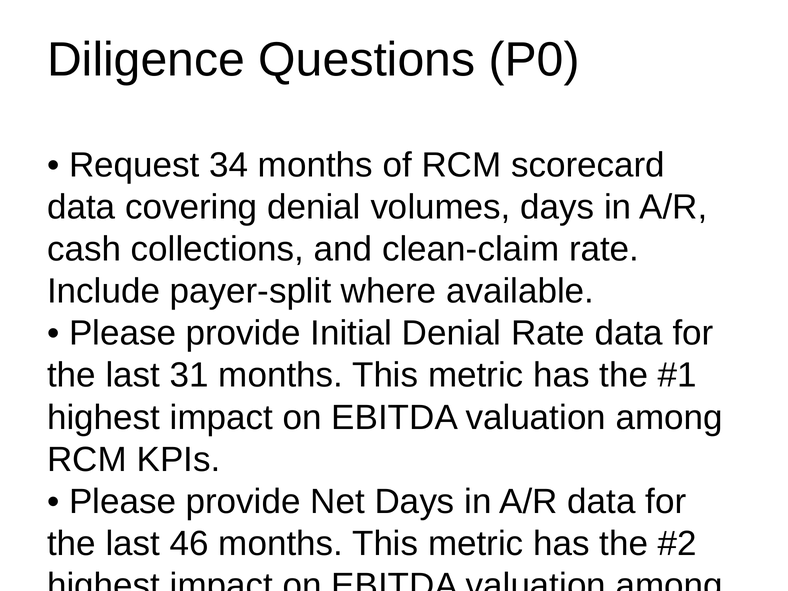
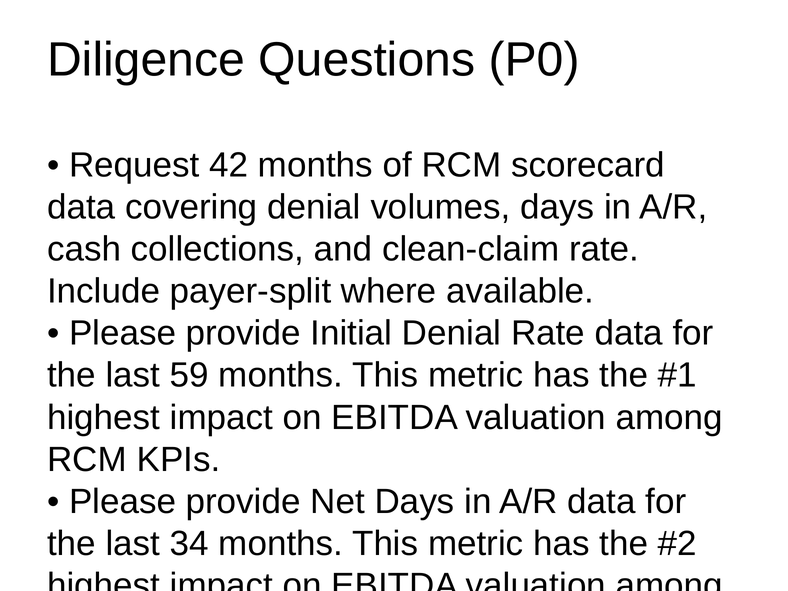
34: 34 -> 42
31: 31 -> 59
46: 46 -> 34
